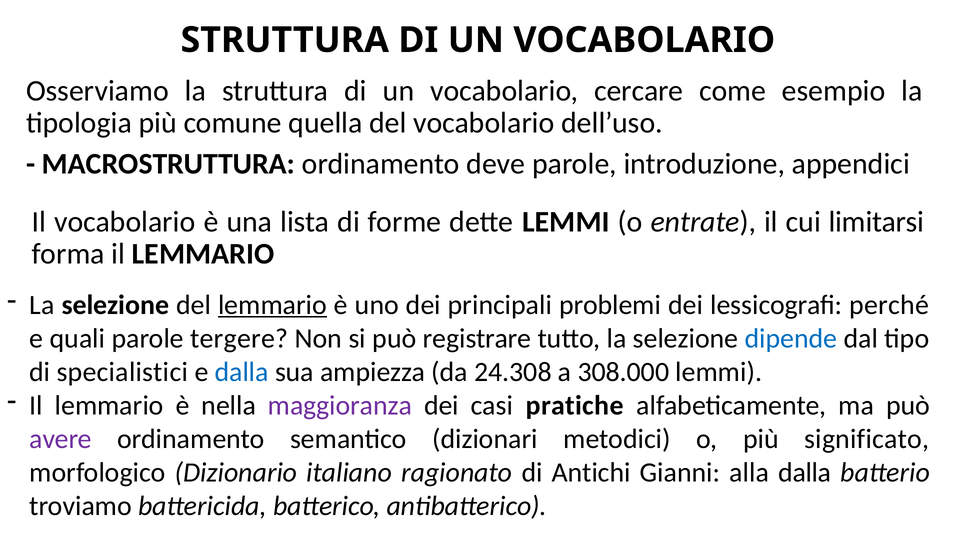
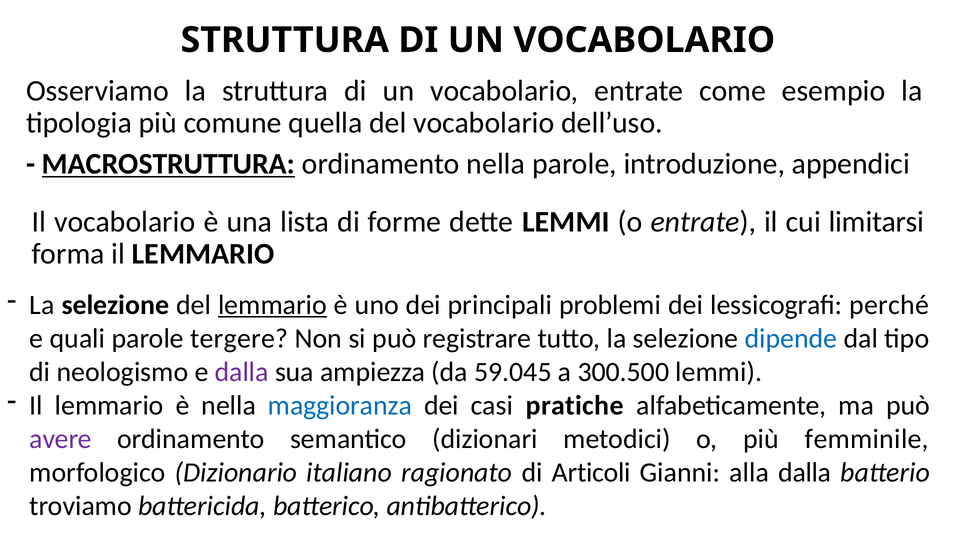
vocabolario cercare: cercare -> entrate
MACROSTRUTTURA underline: none -> present
ordinamento deve: deve -> nella
specialistici: specialistici -> neologismo
dalla at (242, 372) colour: blue -> purple
24.308: 24.308 -> 59.045
308.000: 308.000 -> 300.500
maggioranza colour: purple -> blue
significato: significato -> femminile
Antichi: Antichi -> Articoli
